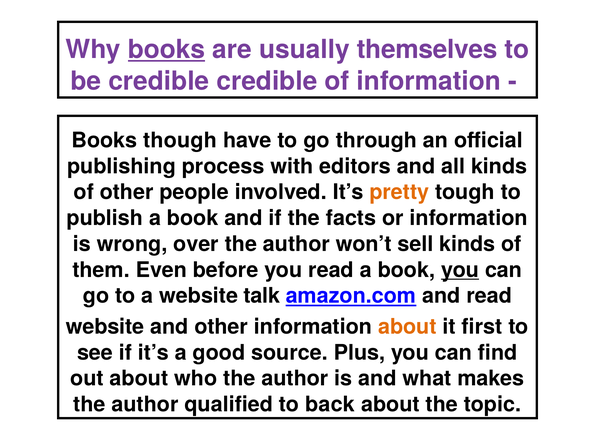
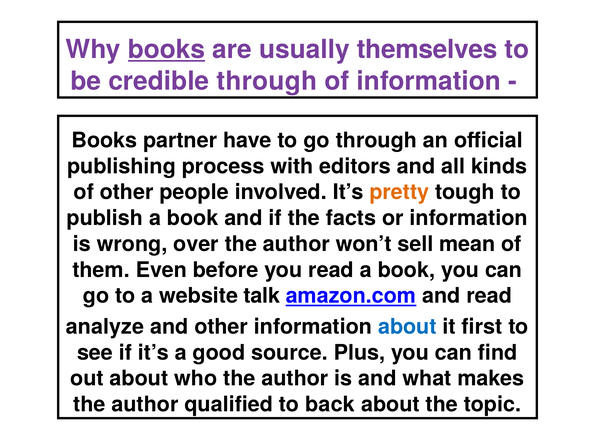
credible credible: credible -> through
though: though -> partner
sell kinds: kinds -> mean
you at (460, 269) underline: present -> none
website at (105, 326): website -> analyze
about at (407, 326) colour: orange -> blue
